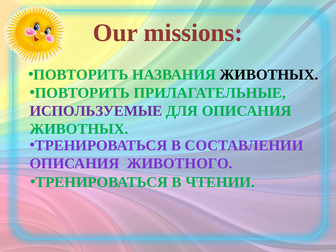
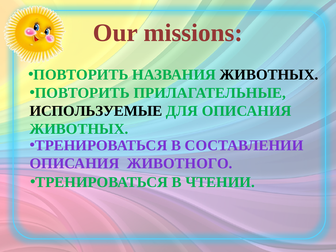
ИСПОЛЬЗУЕМЫЕ colour: purple -> black
